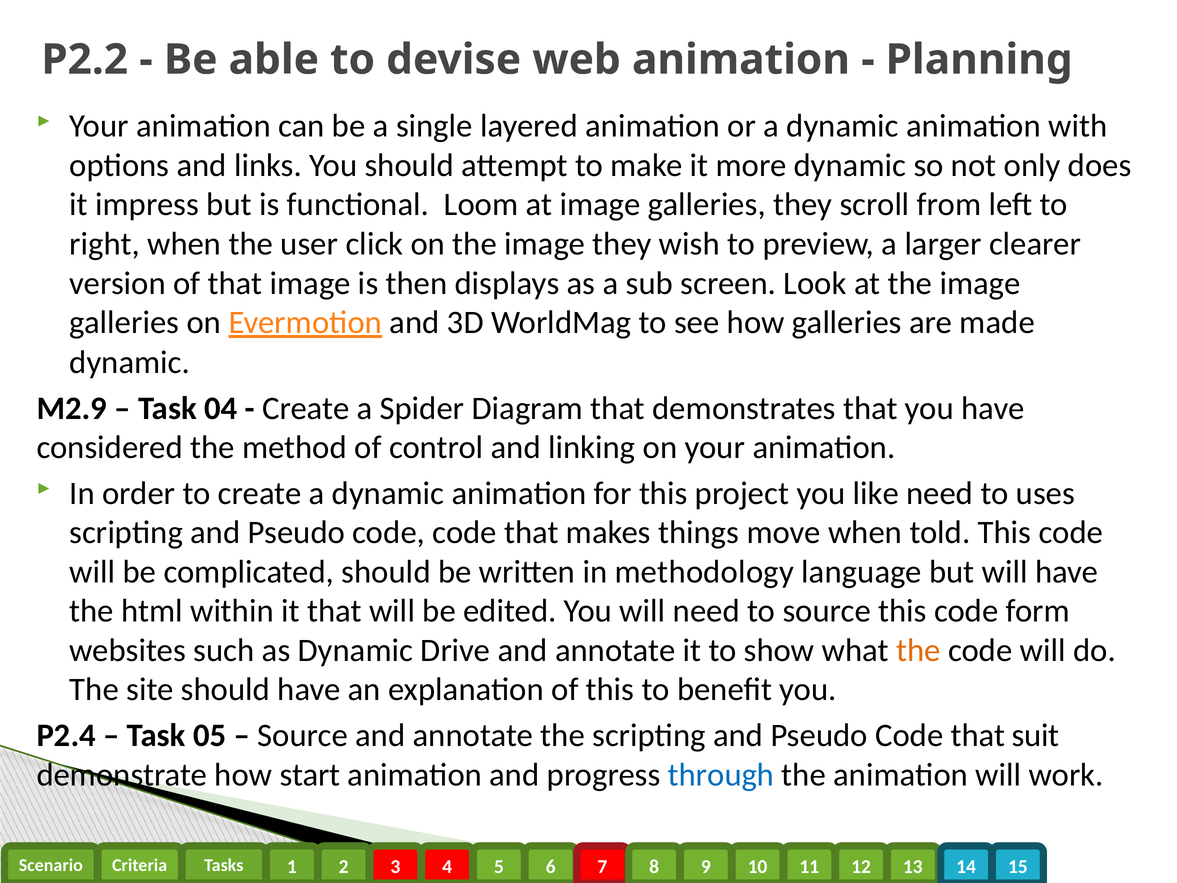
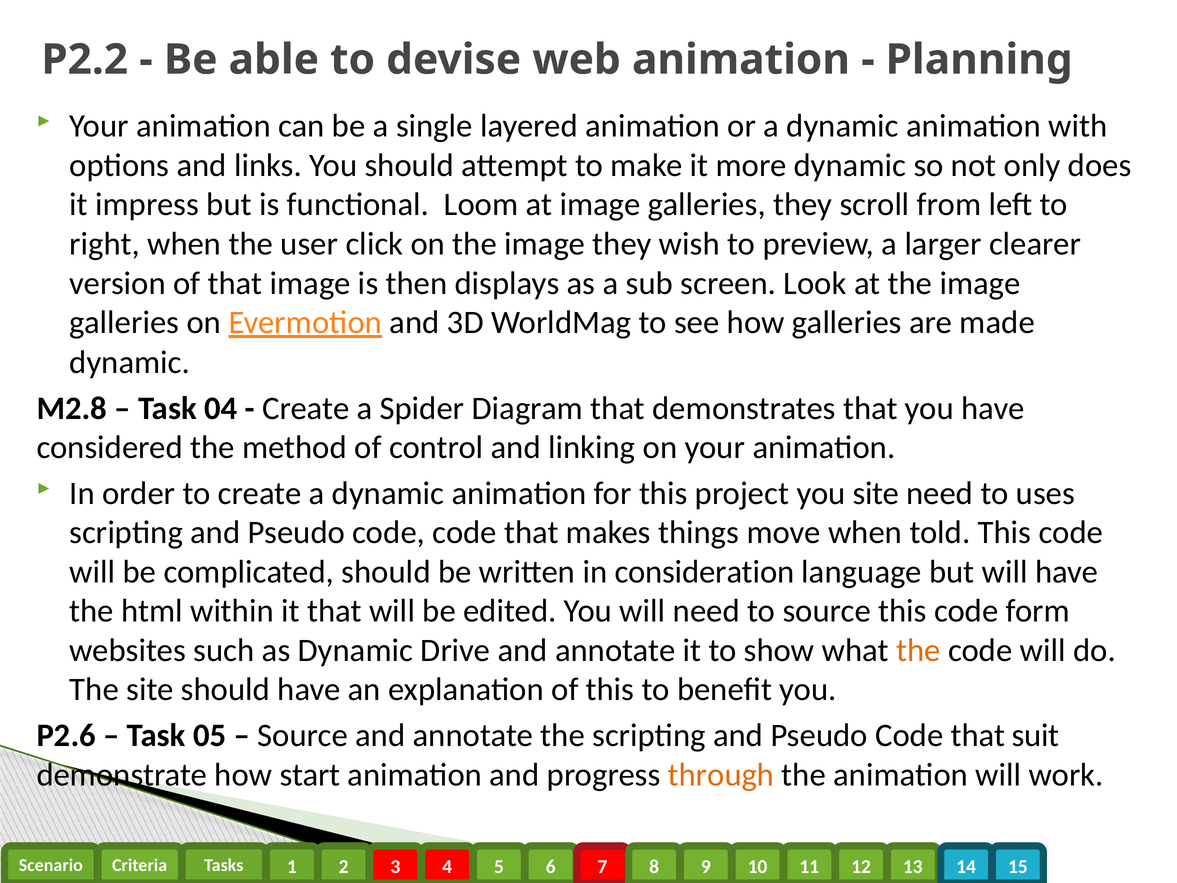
M2.9: M2.9 -> M2.8
you like: like -> site
methodology: methodology -> consideration
P2.4: P2.4 -> P2.6
through colour: blue -> orange
